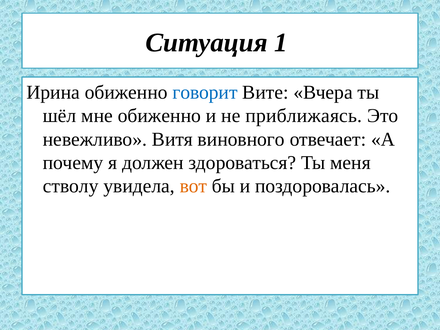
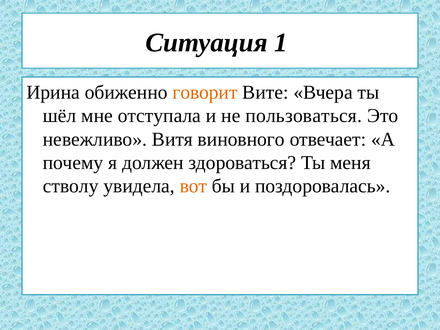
говорит colour: blue -> orange
мне обиженно: обиженно -> отступала
приближаясь: приближаясь -> пользоваться
